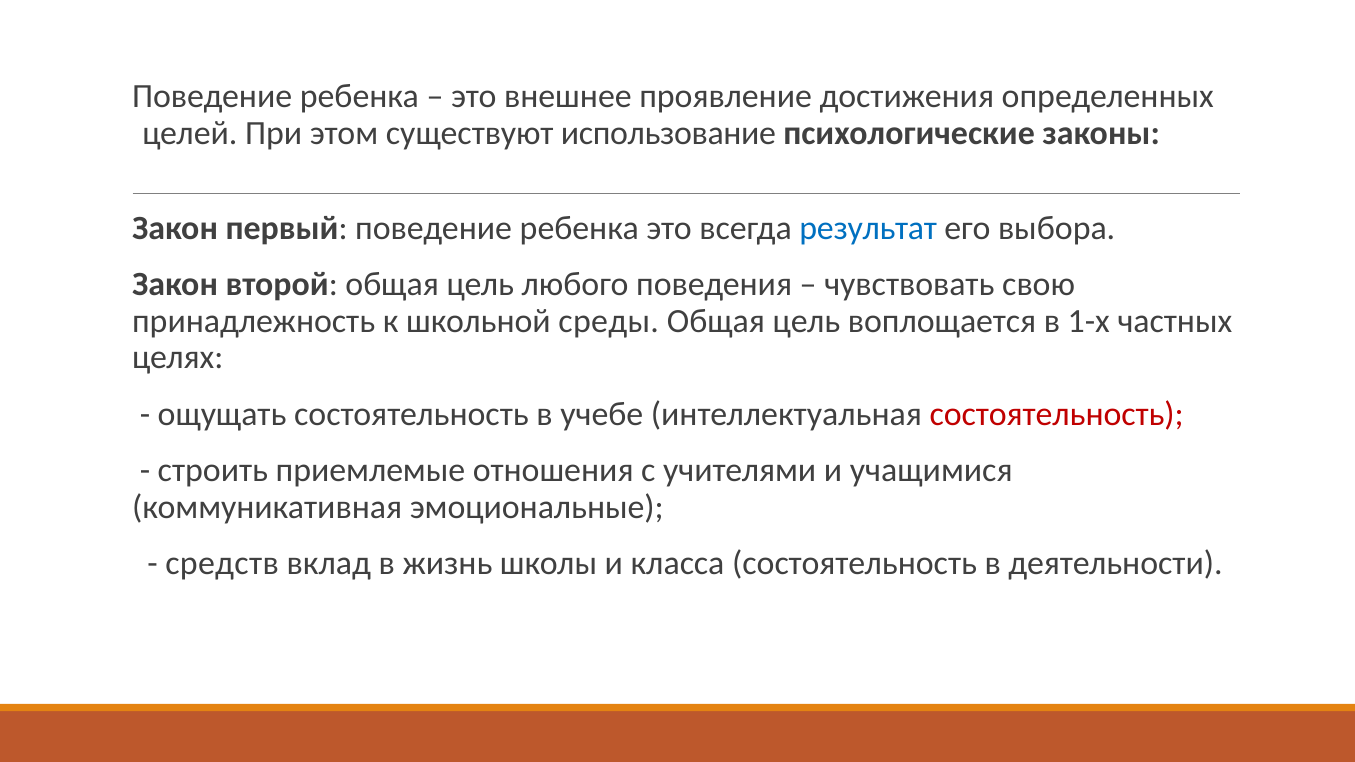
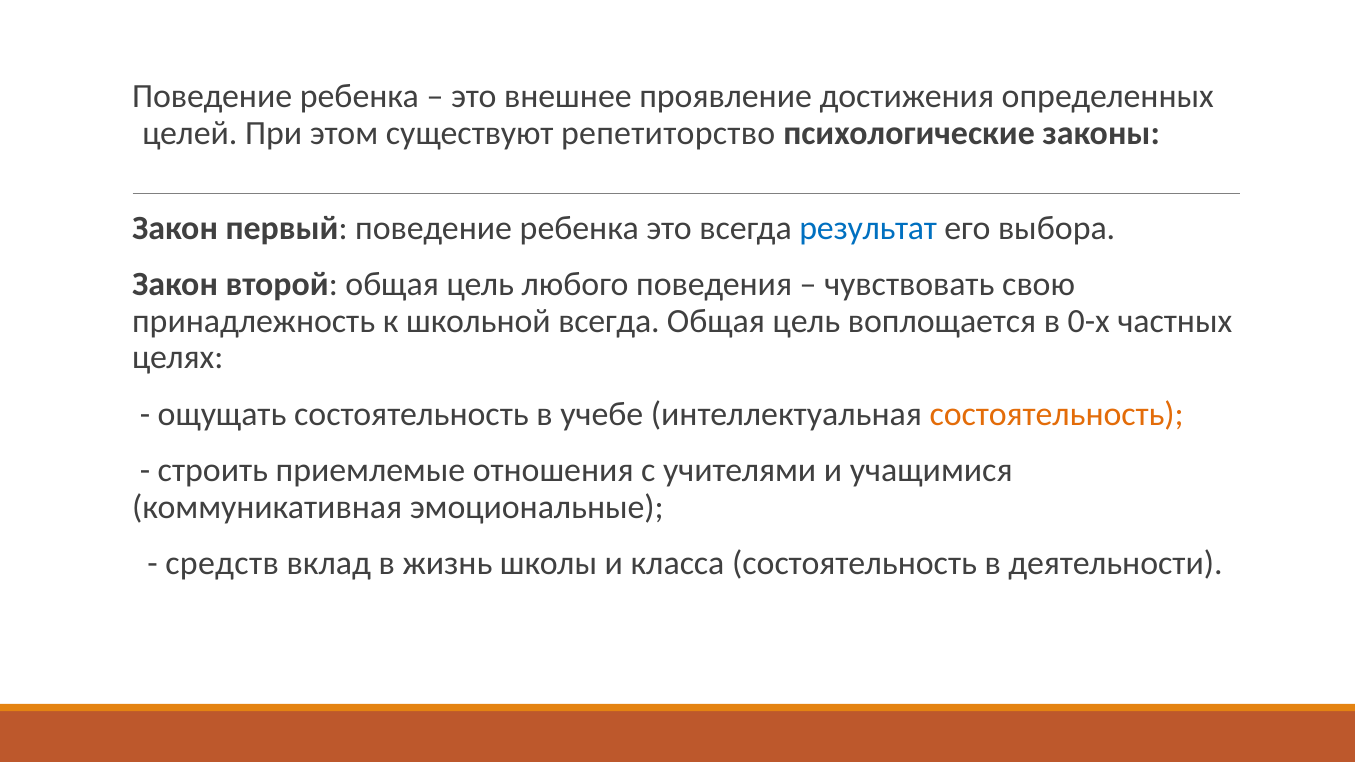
использование: использование -> репетиторство
школьной среды: среды -> всегда
1-х: 1-х -> 0-х
состоятельность at (1057, 414) colour: red -> orange
